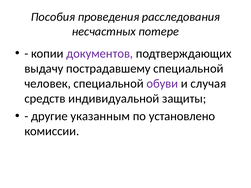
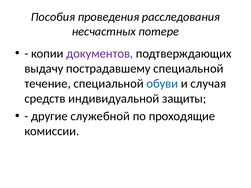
человек: человек -> течение
обуви colour: purple -> blue
указанным: указанным -> служебной
установлено: установлено -> проходящие
